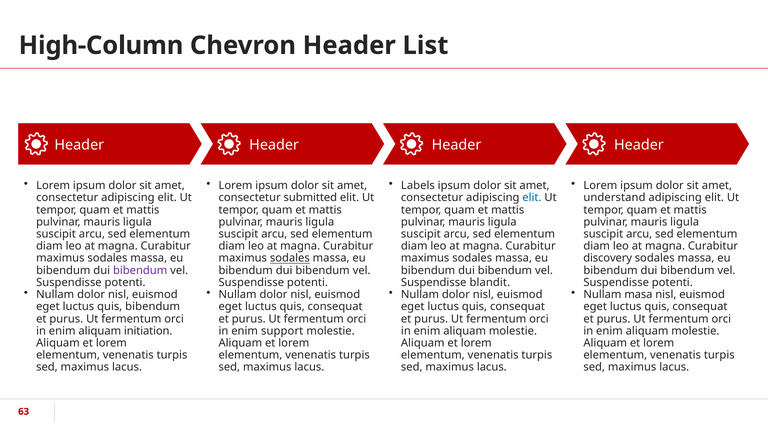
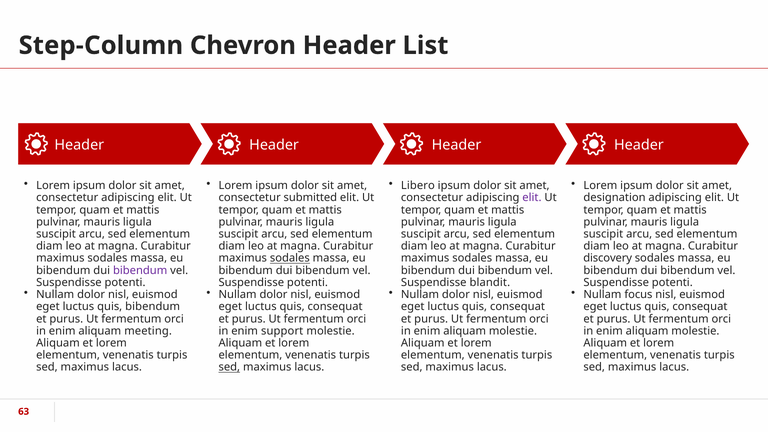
High-Column: High-Column -> Step-Column
Labels: Labels -> Libero
elit at (532, 198) colour: blue -> purple
understand: understand -> designation
masa: masa -> focus
initiation: initiation -> meeting
sed at (229, 367) underline: none -> present
